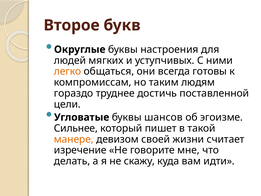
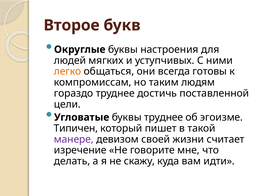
буквы шансов: шансов -> труднее
Сильнее: Сильнее -> Типичен
манере colour: orange -> purple
